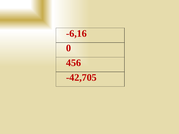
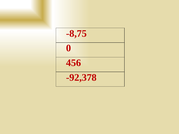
-6,16: -6,16 -> -8,75
-42,705: -42,705 -> -92,378
